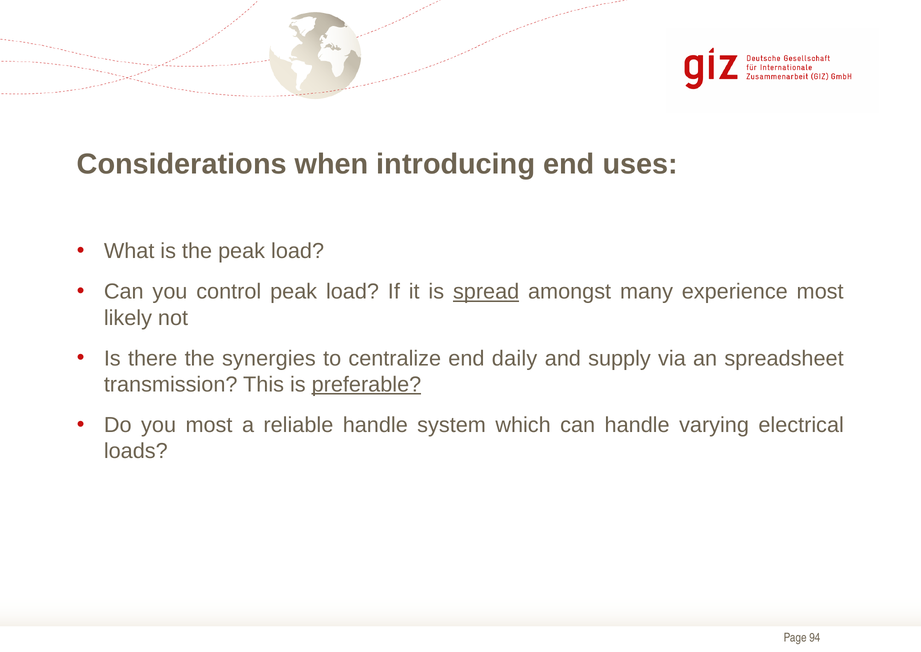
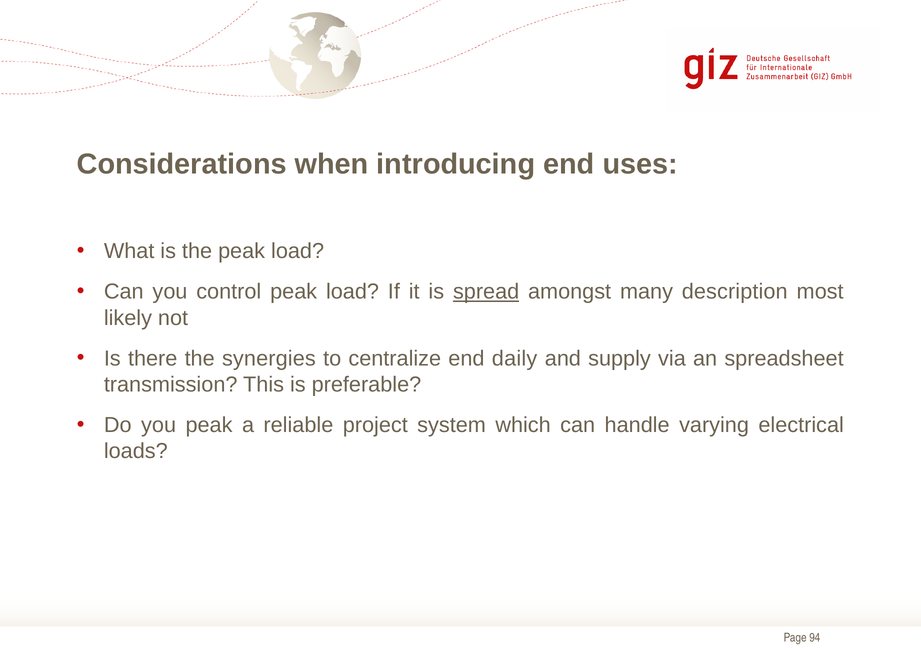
experience: experience -> description
preferable underline: present -> none
you most: most -> peak
reliable handle: handle -> project
